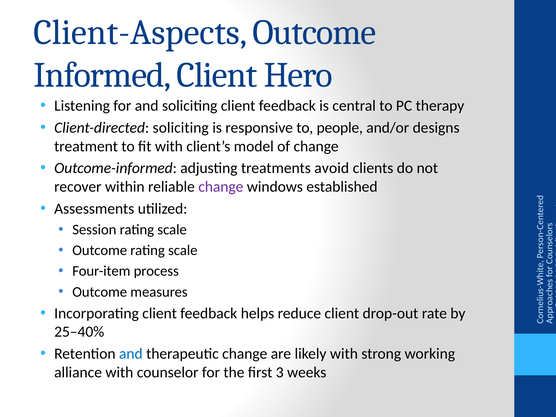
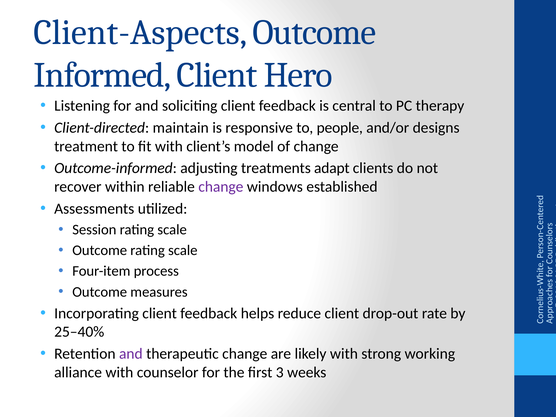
Client-directed soliciting: soliciting -> maintain
avoid: avoid -> adapt
and at (131, 354) colour: blue -> purple
